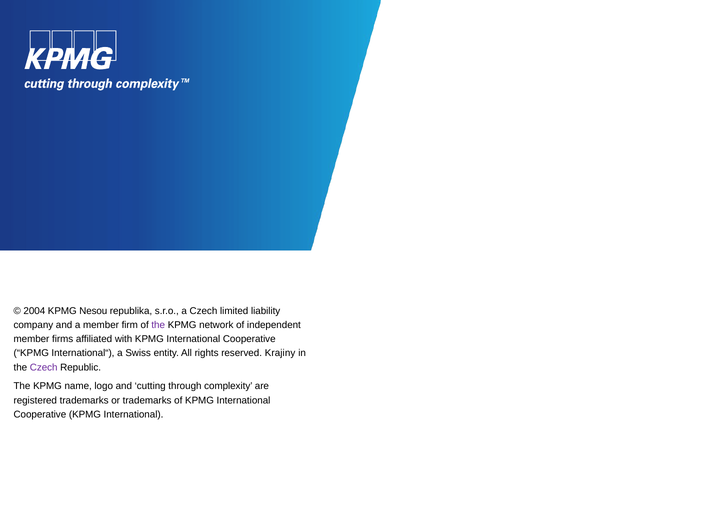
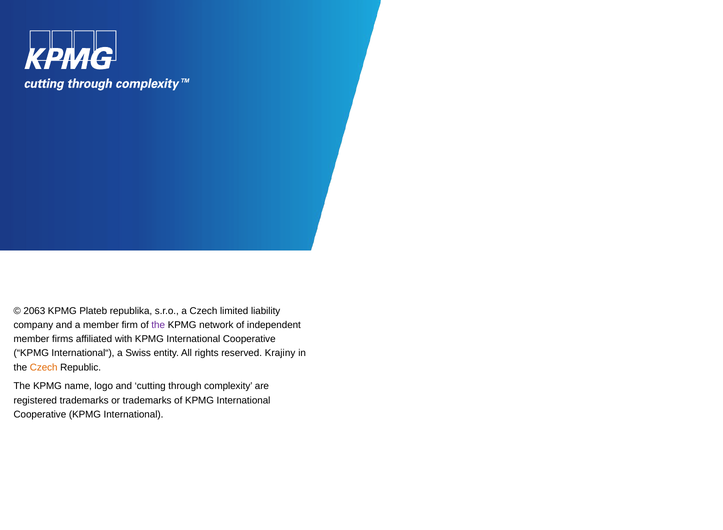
2004: 2004 -> 2063
Nesou: Nesou -> Plateb
Czech at (44, 367) colour: purple -> orange
